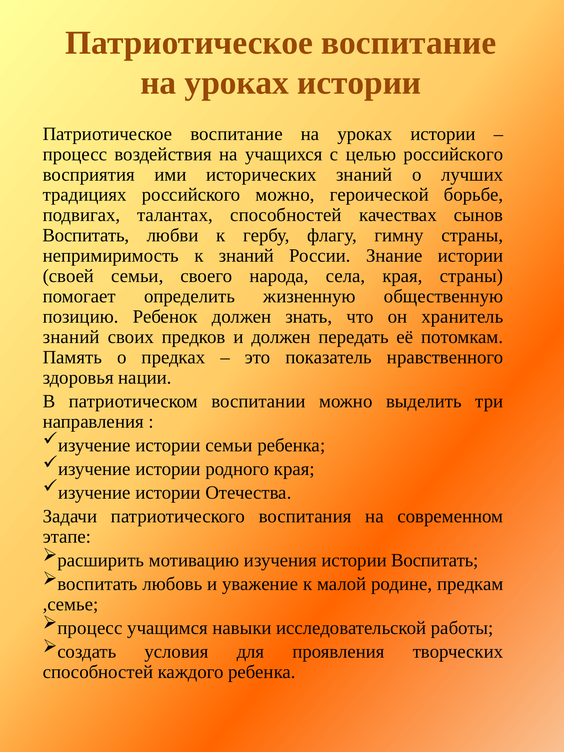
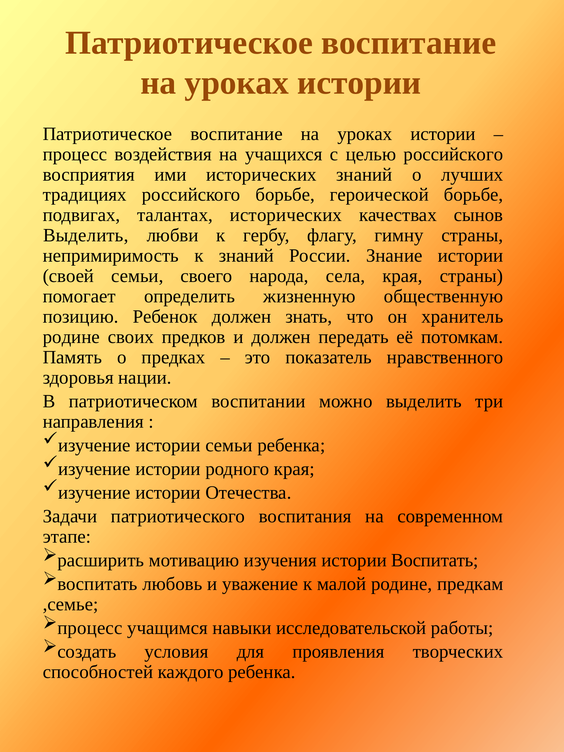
российского можно: можно -> борьбе
талантах способностей: способностей -> исторических
Воспитать at (86, 235): Воспитать -> Выделить
знаний at (71, 337): знаний -> родине
